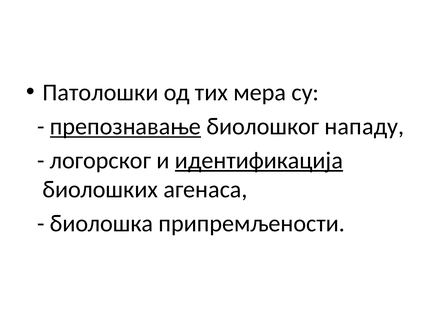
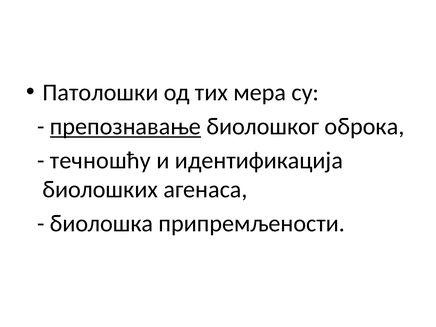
нападу: нападу -> оброка
логорског: логорског -> течношћу
идентификација underline: present -> none
